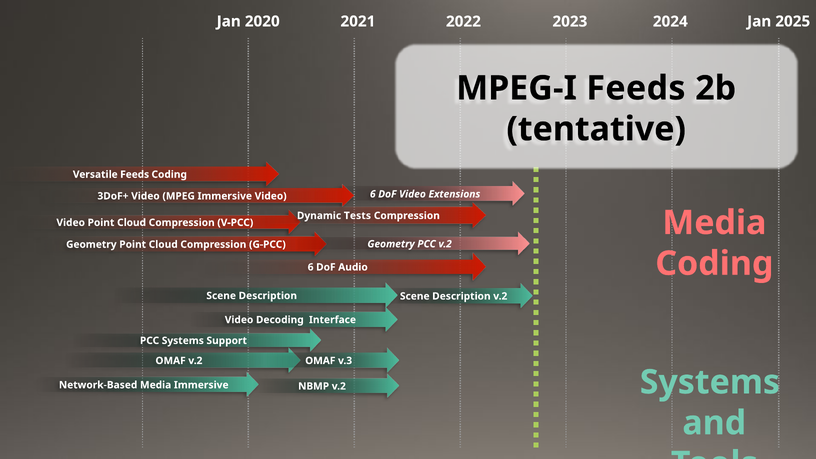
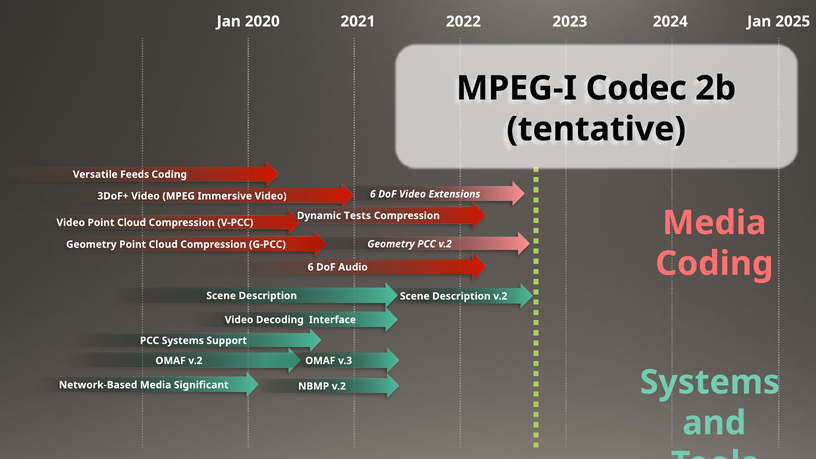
MPEG-I Feeds: Feeds -> Codec
Media Immersive: Immersive -> Significant
